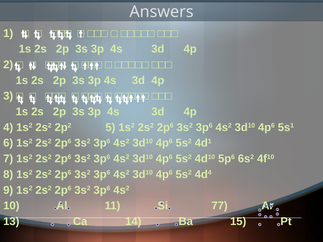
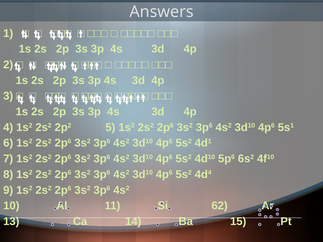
77: 77 -> 62
